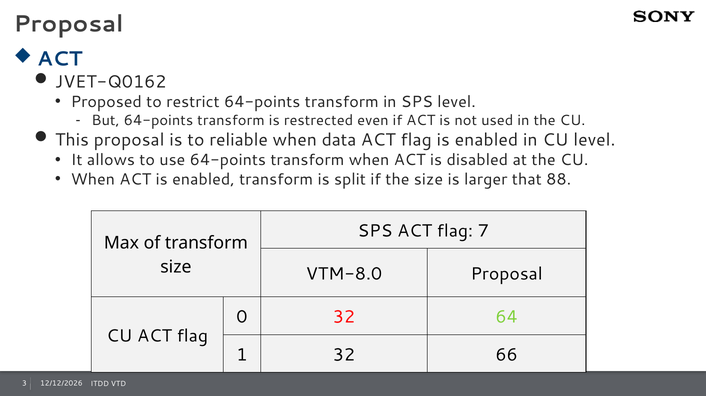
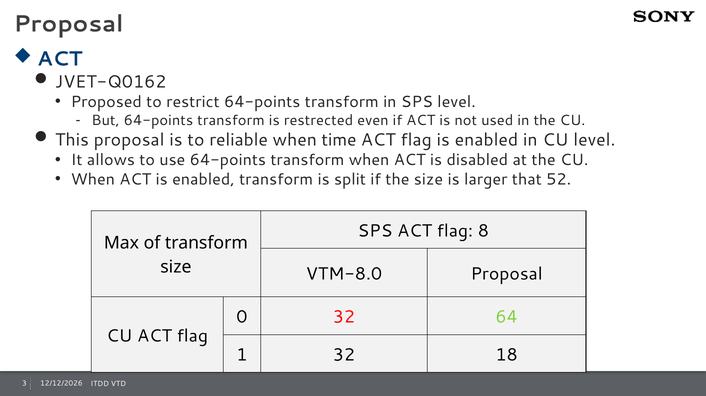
data: data -> time
88: 88 -> 52
7: 7 -> 8
66: 66 -> 18
